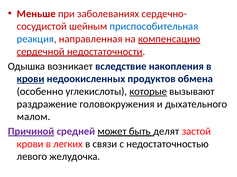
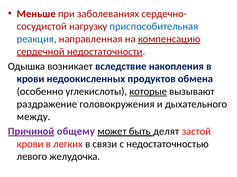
шейным: шейным -> нагрузку
крови at (31, 79) underline: present -> none
малом: малом -> между
средней: средней -> общему
